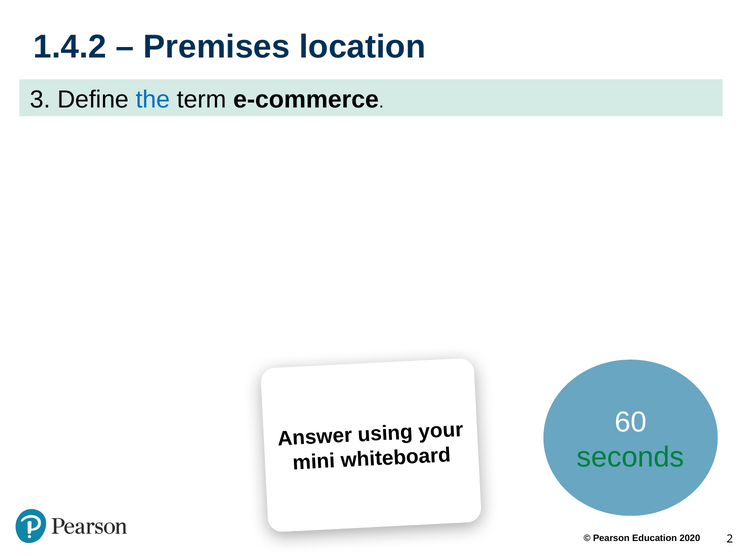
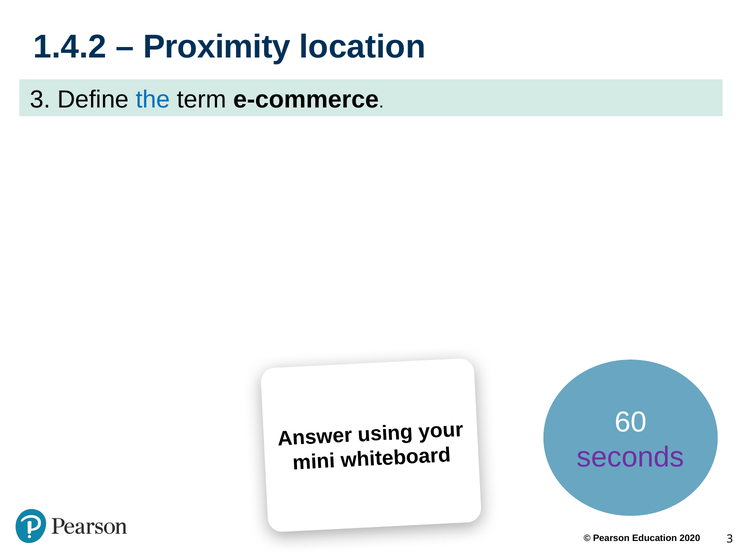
Premises: Premises -> Proximity
seconds colour: green -> purple
2 at (730, 539): 2 -> 3
